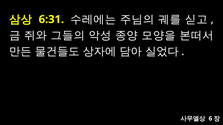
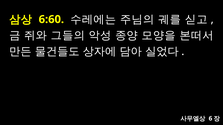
6:31: 6:31 -> 6:60
